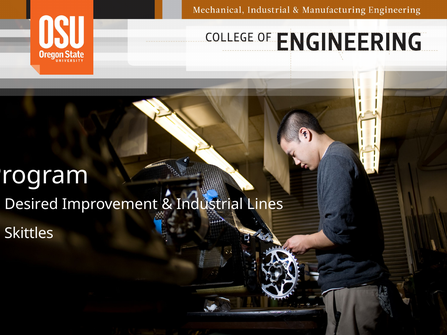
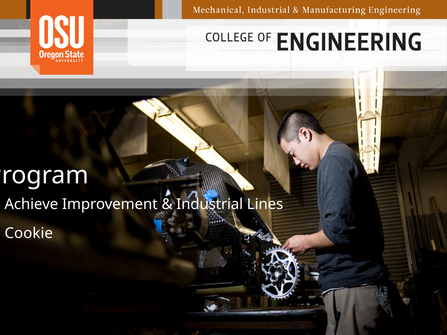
Desired: Desired -> Achieve
Skittles: Skittles -> Cookie
